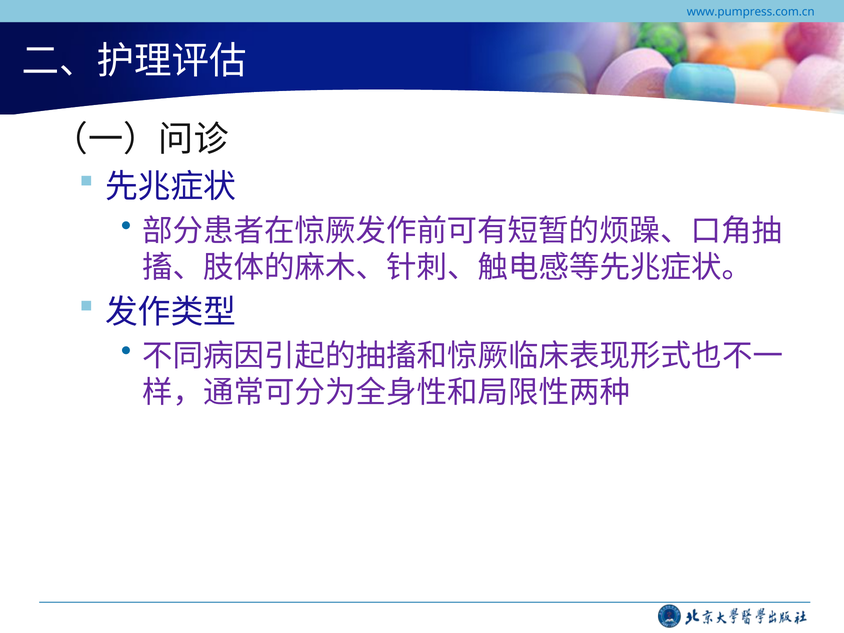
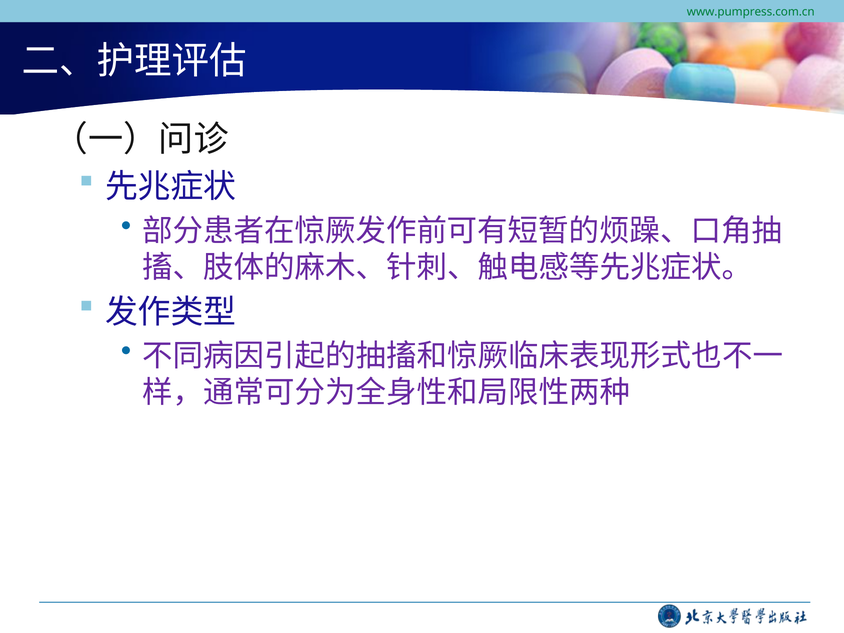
www.pumpress.com.cn colour: blue -> green
